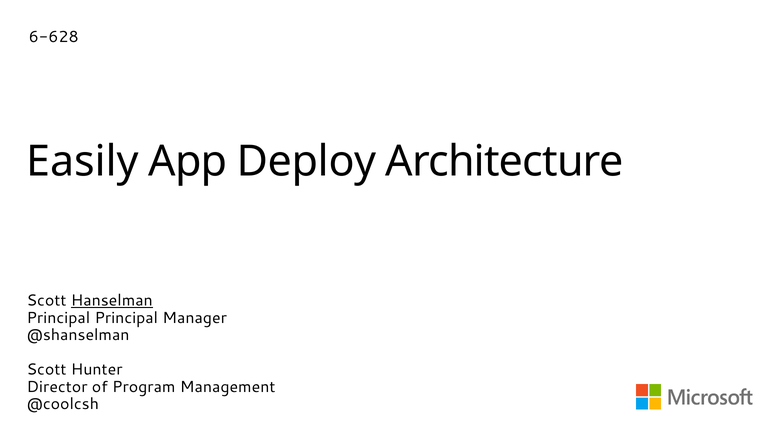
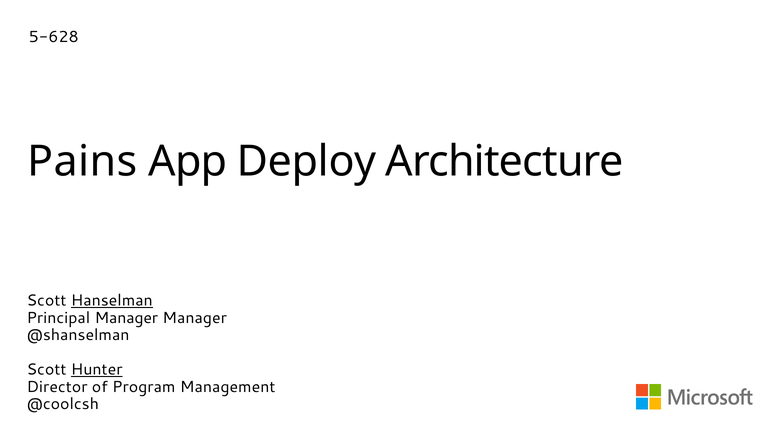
6-628: 6-628 -> 5-628
Easily: Easily -> Pains
Principal Principal: Principal -> Manager
Hunter underline: none -> present
